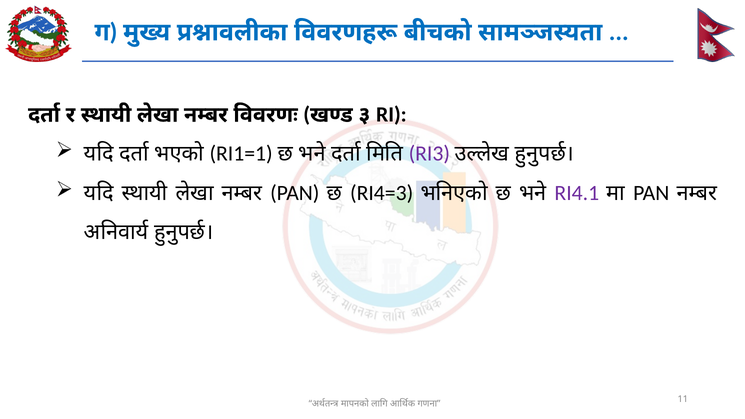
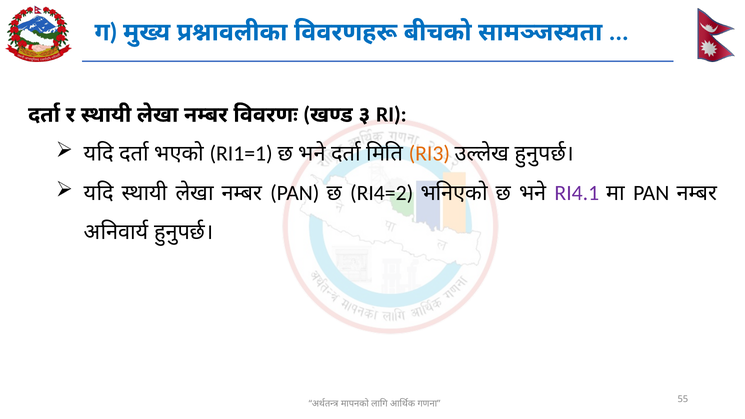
RI3 colour: purple -> orange
RI4=3: RI4=3 -> RI4=2
11: 11 -> 55
